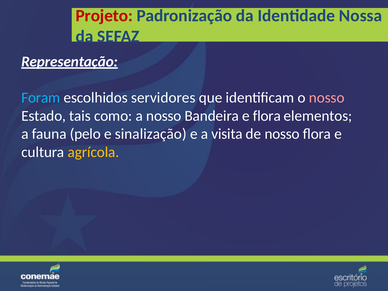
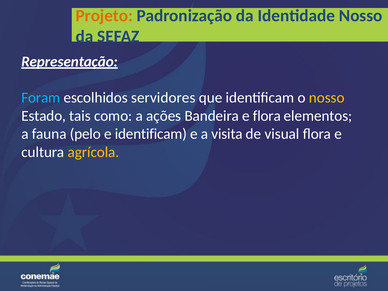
Projeto colour: red -> orange
Identidade Nossa: Nossa -> Nosso
nosso at (327, 98) colour: pink -> yellow
a nosso: nosso -> ações
e sinalização: sinalização -> identificam
de nosso: nosso -> visual
